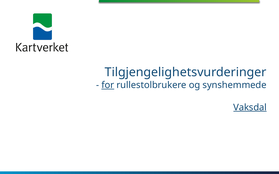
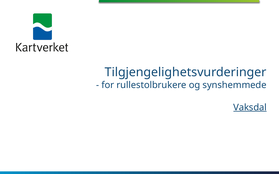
for underline: present -> none
